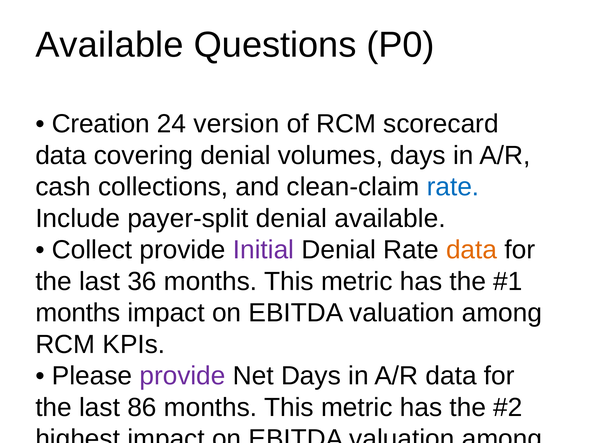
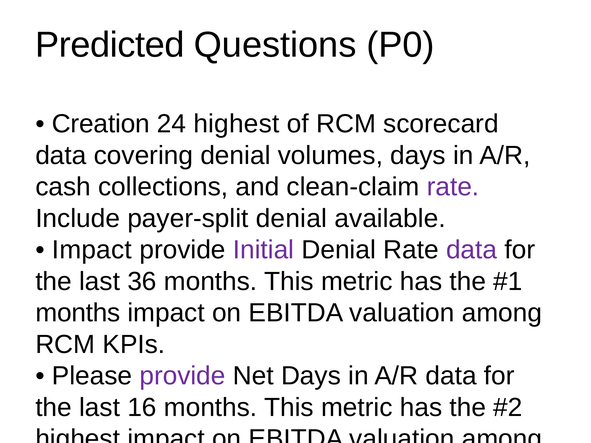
Available at (110, 45): Available -> Predicted
24 version: version -> highest
rate at (453, 187) colour: blue -> purple
Collect at (92, 250): Collect -> Impact
data at (472, 250) colour: orange -> purple
86: 86 -> 16
